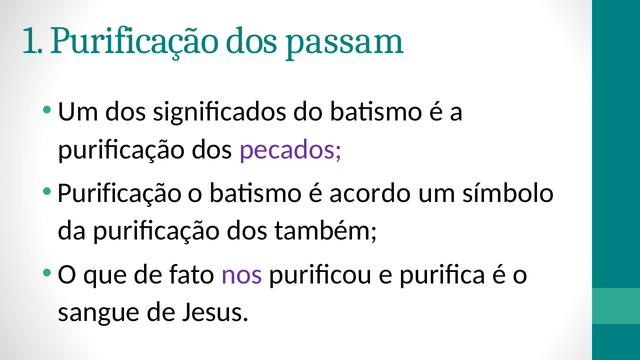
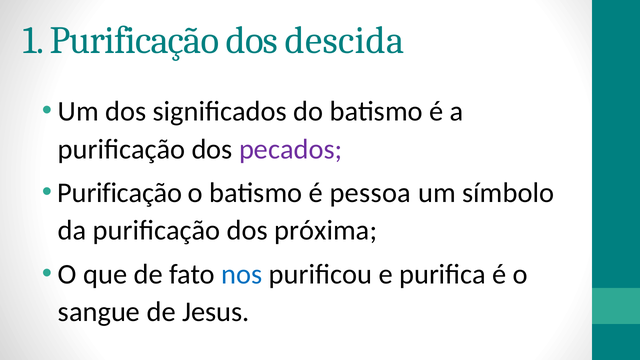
passam: passam -> descida
acordo: acordo -> pessoa
também: também -> próxima
nos colour: purple -> blue
